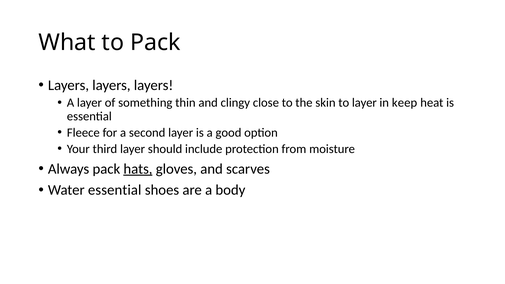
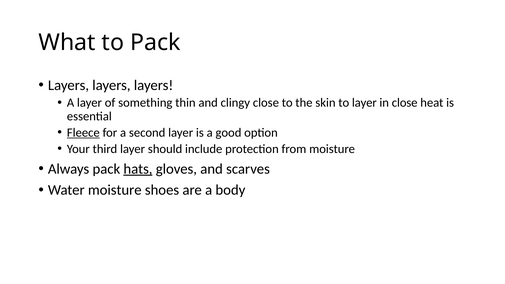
in keep: keep -> close
Fleece underline: none -> present
Water essential: essential -> moisture
